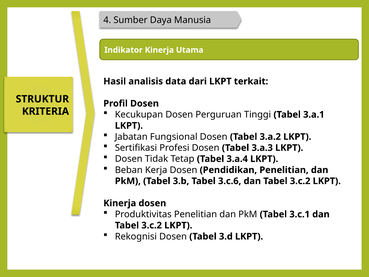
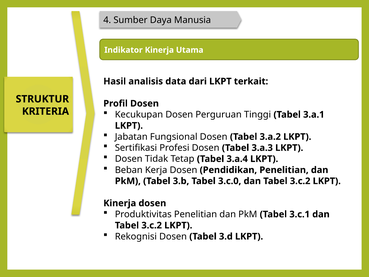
3.c.6: 3.c.6 -> 3.c.0
